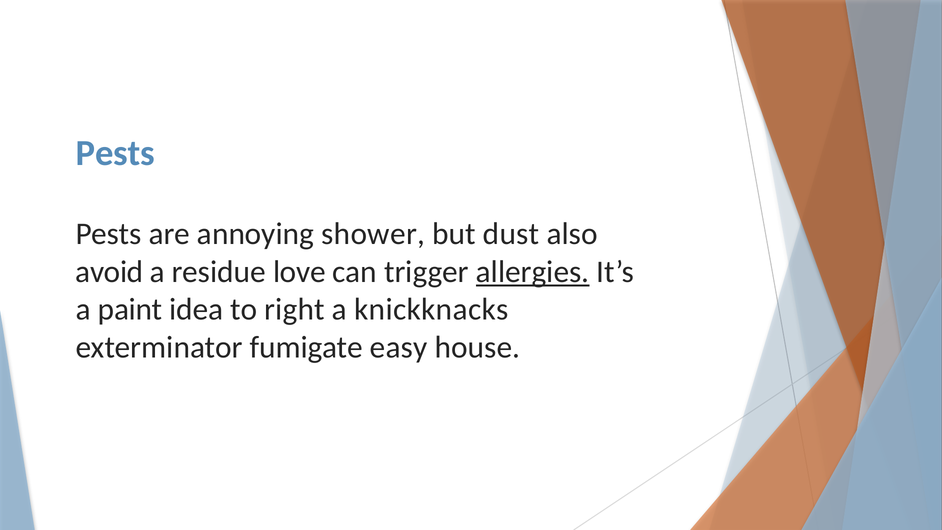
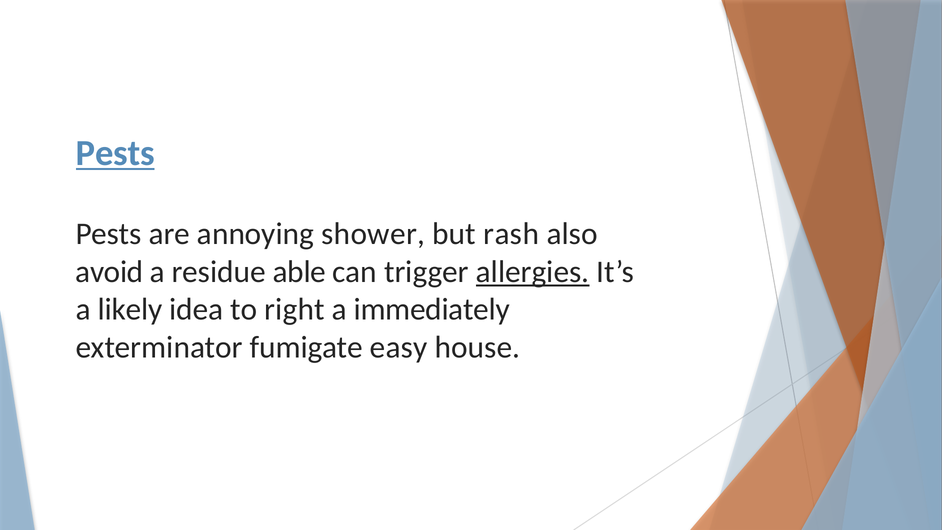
Pests at (115, 153) underline: none -> present
dust: dust -> rash
love: love -> able
paint: paint -> likely
knickknacks: knickknacks -> immediately
